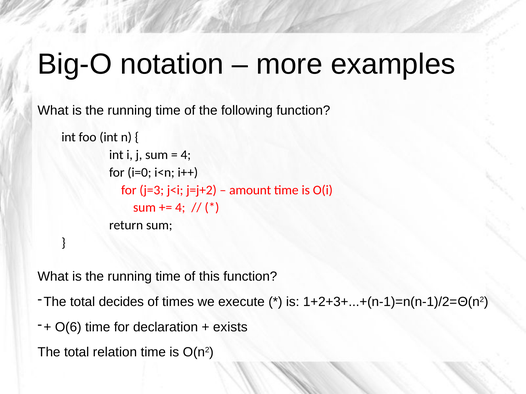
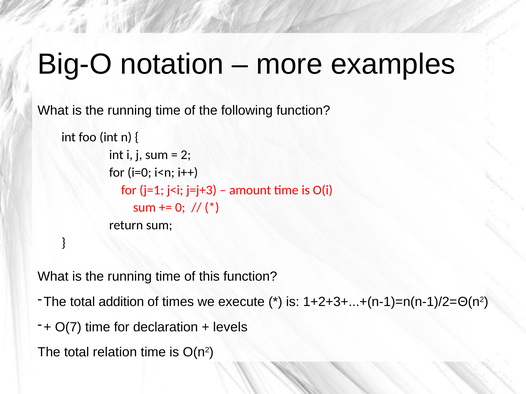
4 at (186, 155): 4 -> 2
j=3: j=3 -> j=1
j=j+2: j=j+2 -> j=j+3
4 at (180, 208): 4 -> 0
decides: decides -> addition
O(6: O(6 -> O(7
exists: exists -> levels
